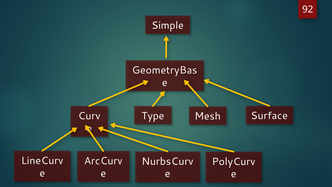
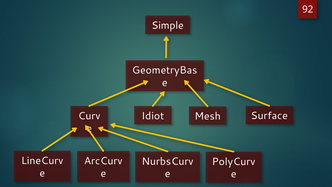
Type: Type -> Idiot
